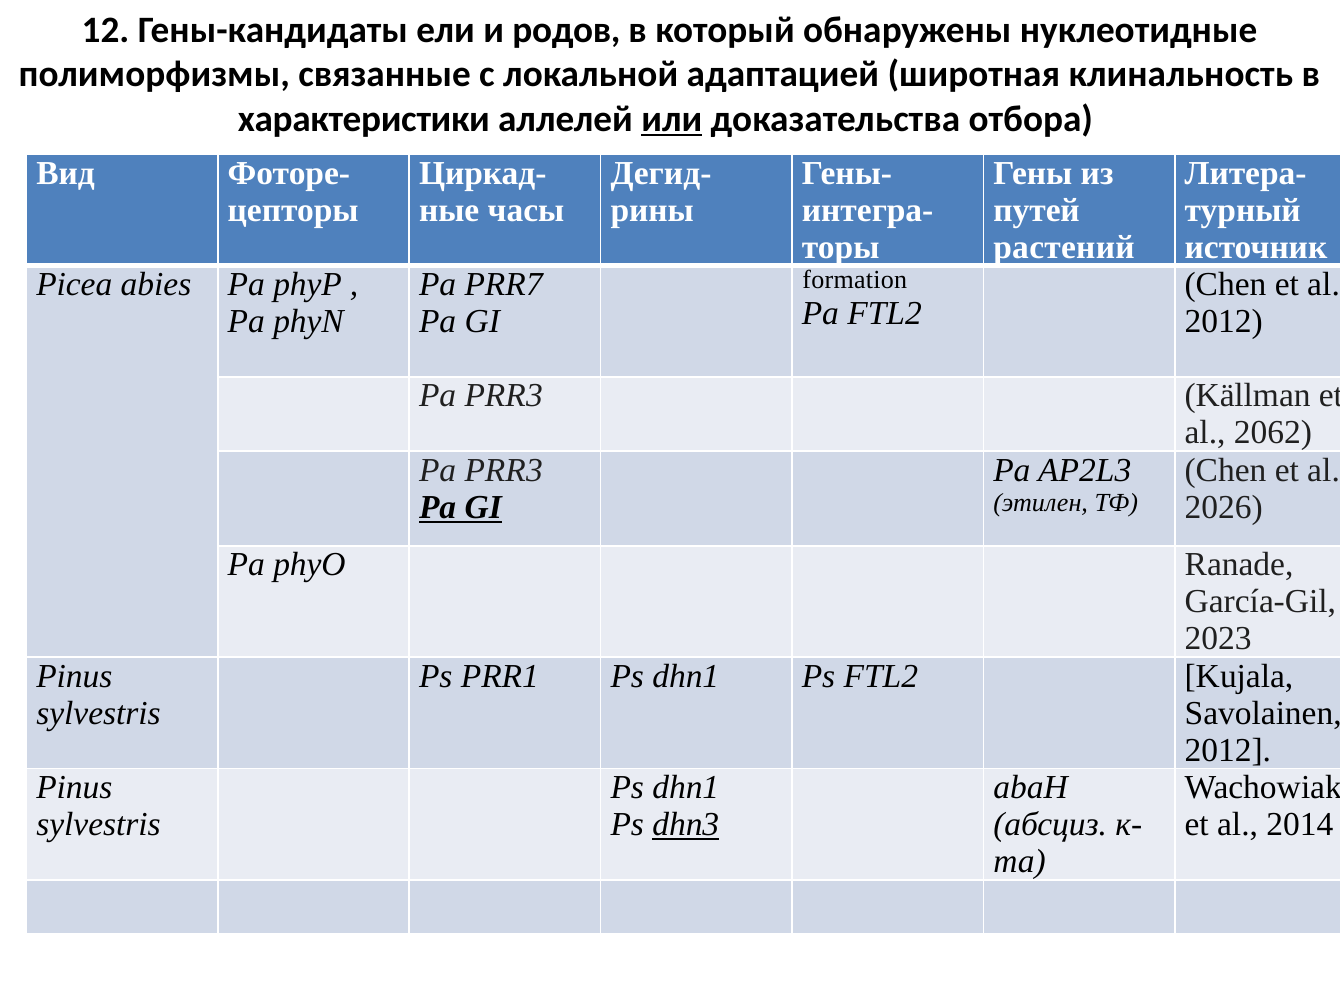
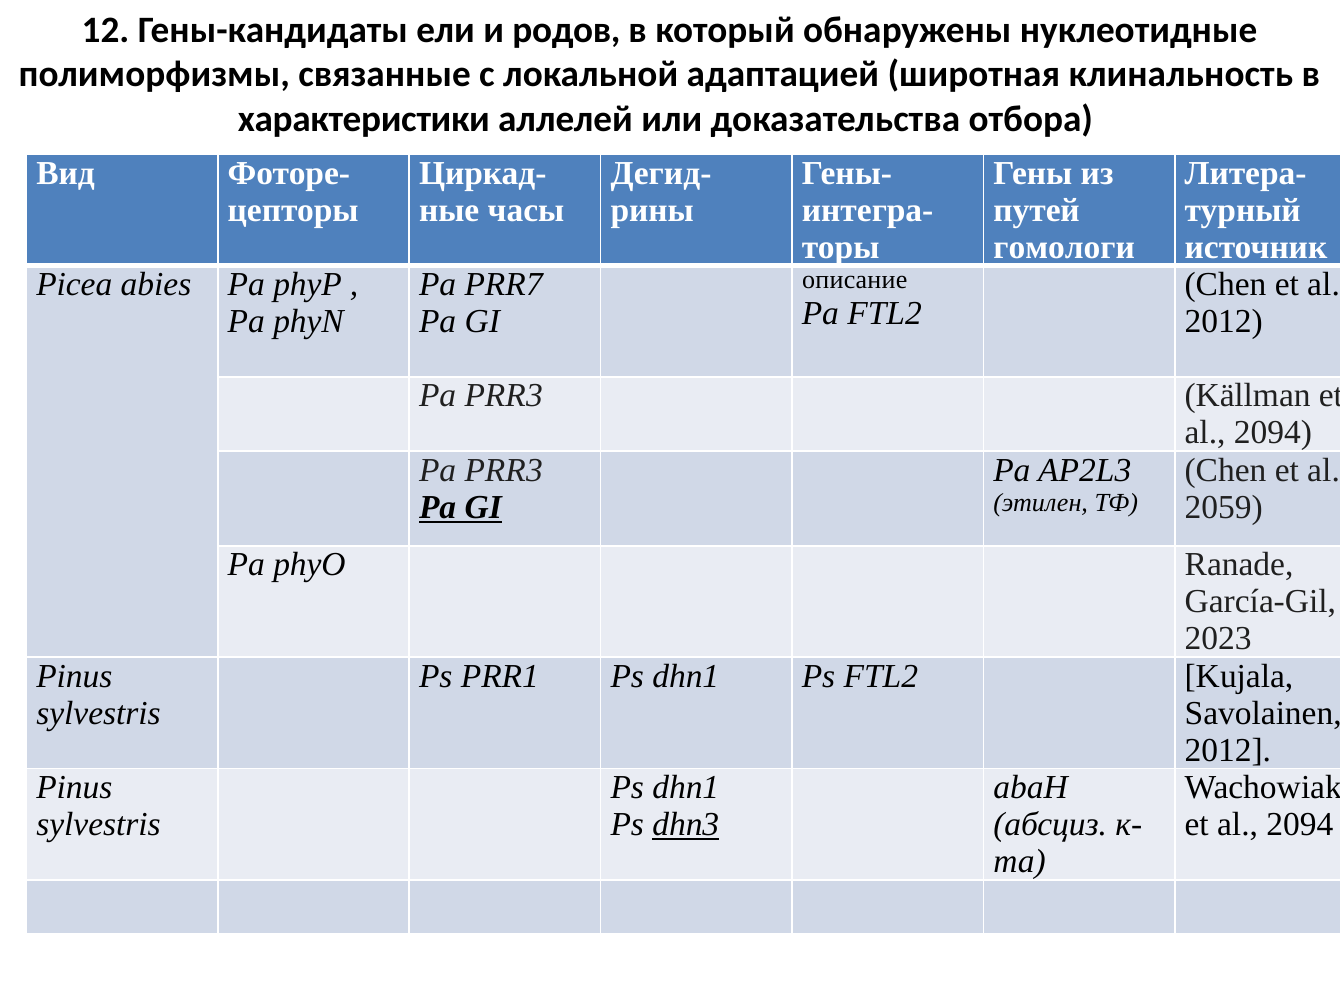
или underline: present -> none
растений: растений -> гомологи
formation: formation -> описание
2062 at (1273, 433): 2062 -> 2094
2026: 2026 -> 2059
2014 at (1300, 824): 2014 -> 2094
